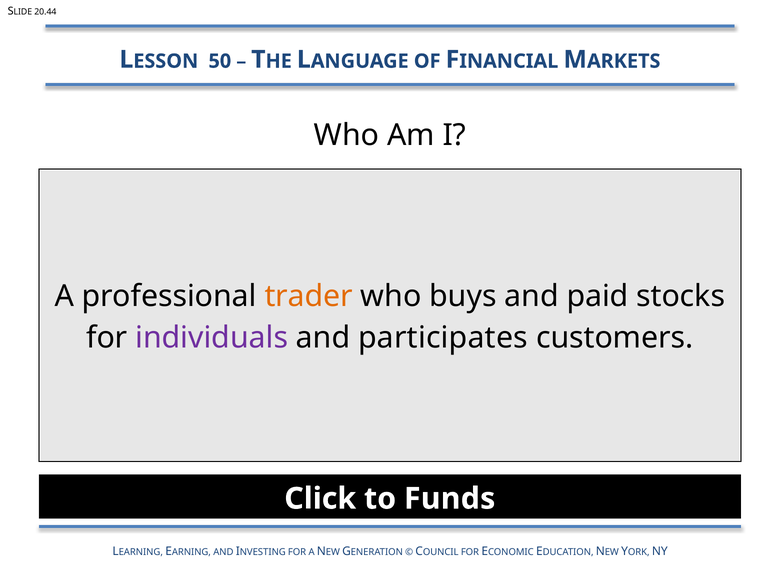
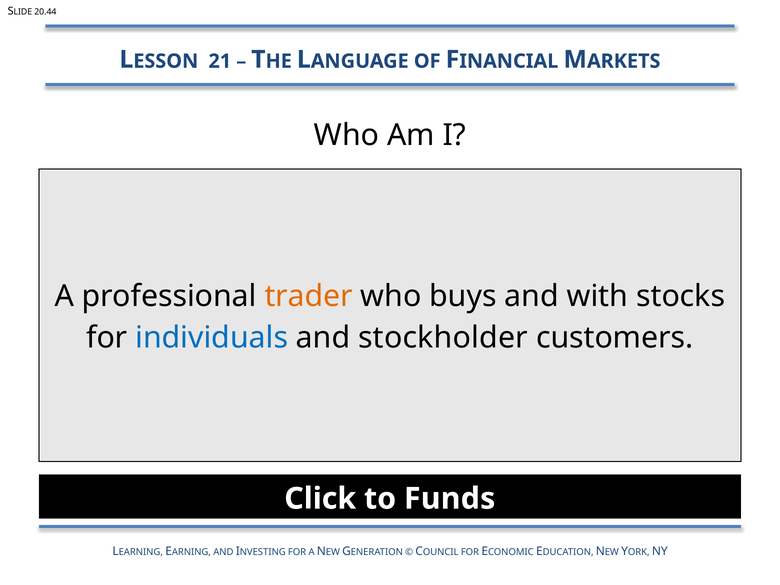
50: 50 -> 21
paid: paid -> with
individuals colour: purple -> blue
participates: participates -> stockholder
